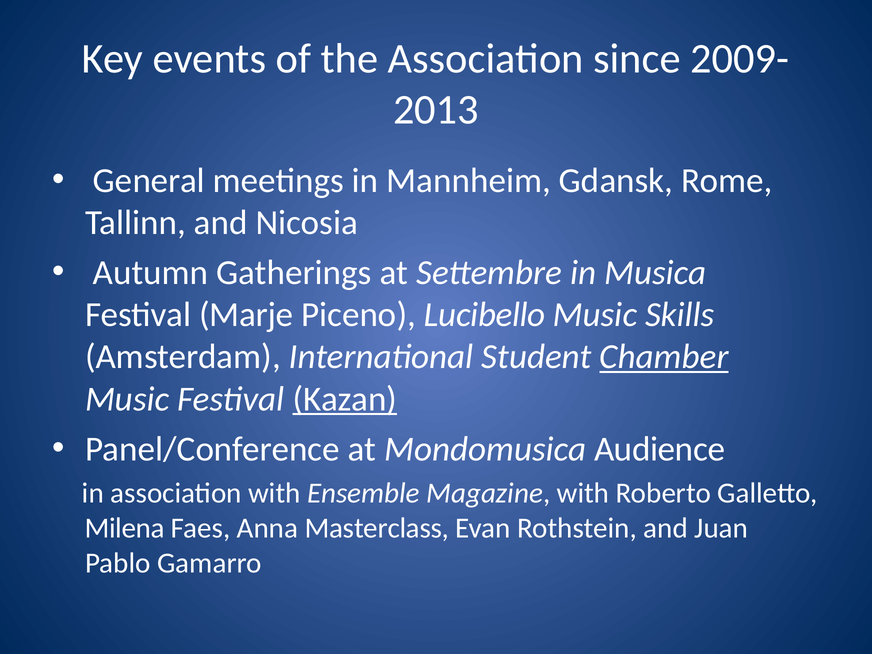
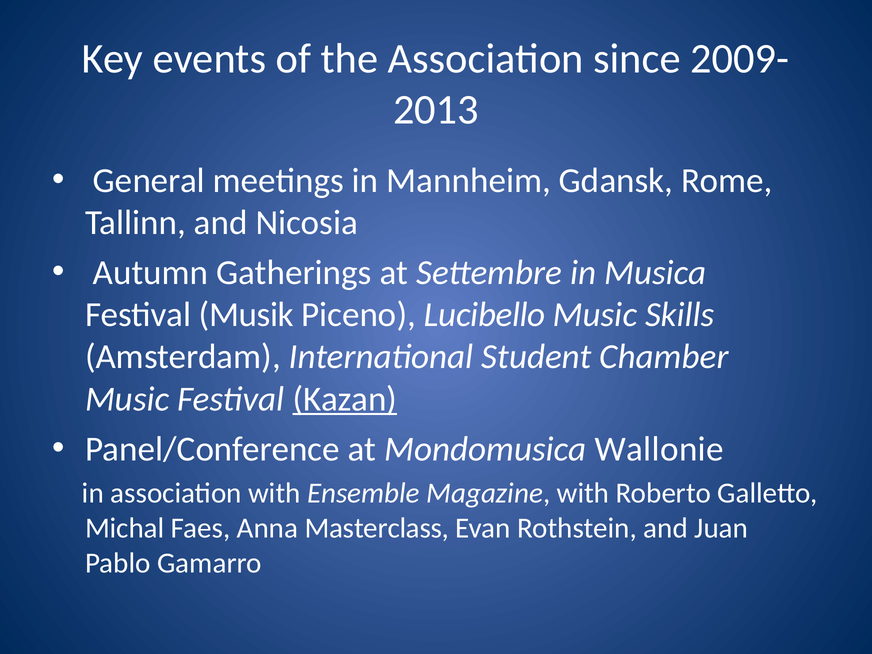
Marje: Marje -> Musik
Chamber underline: present -> none
Audience: Audience -> Wallonie
Milena: Milena -> Michal
